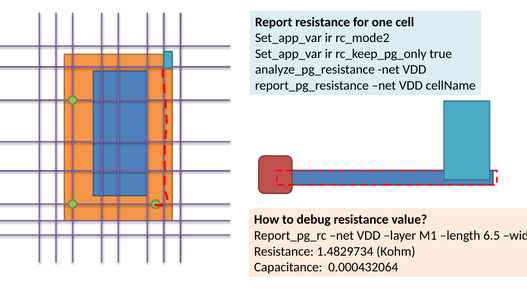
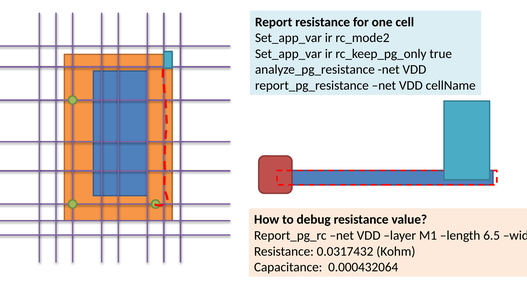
1.4829734: 1.4829734 -> 0.0317432
